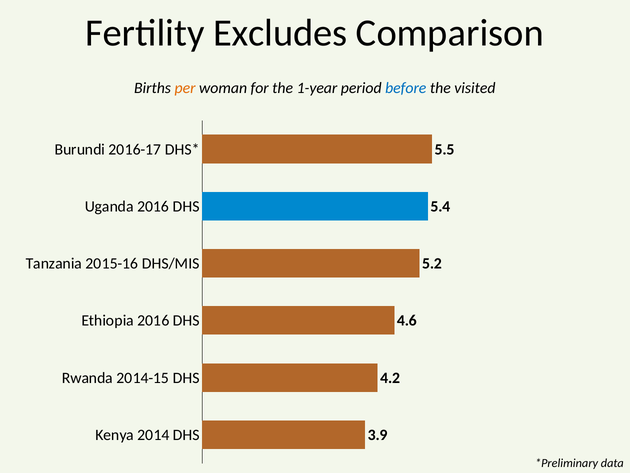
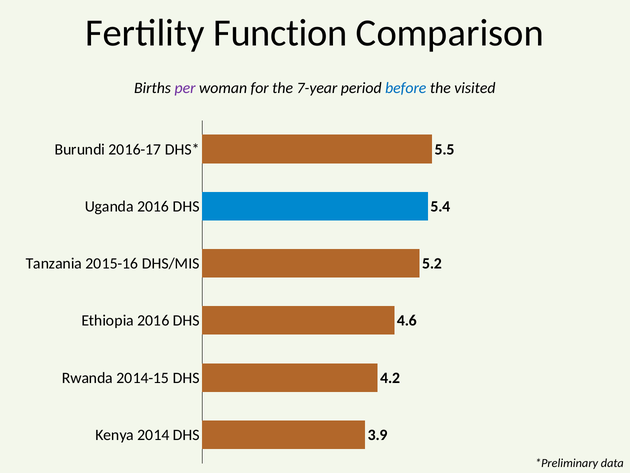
Excludes: Excludes -> Function
per colour: orange -> purple
1-year: 1-year -> 7-year
